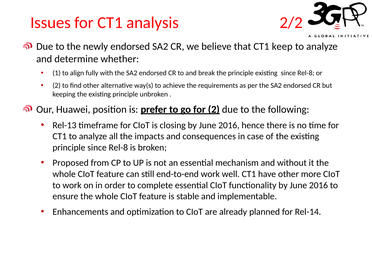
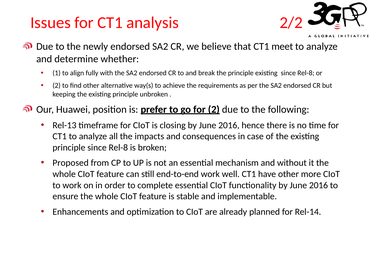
keep: keep -> meet
